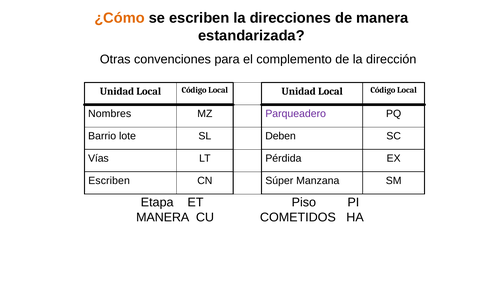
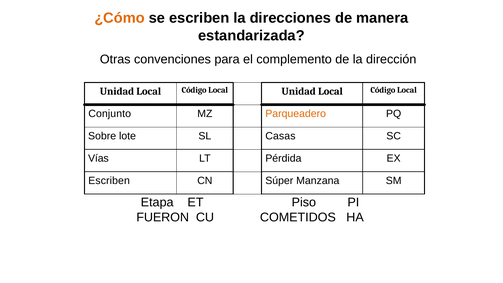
Nombres: Nombres -> Conjunto
Parqueadero colour: purple -> orange
Barrio: Barrio -> Sobre
Deben: Deben -> Casas
MANERA at (163, 217): MANERA -> FUERON
